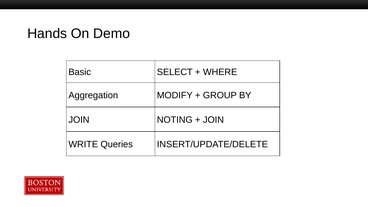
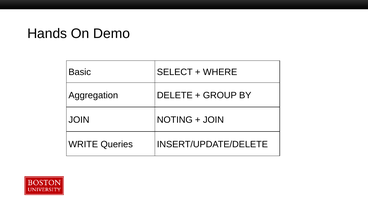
MODIFY: MODIFY -> DELETE
